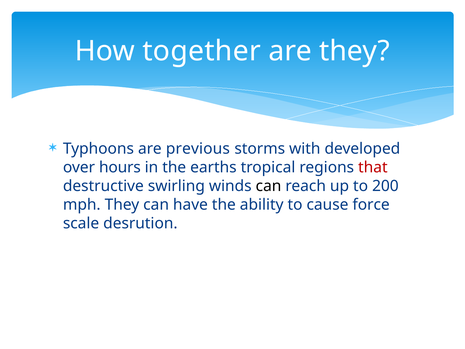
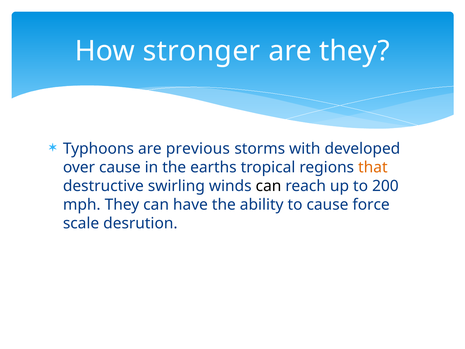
together: together -> stronger
over hours: hours -> cause
that colour: red -> orange
